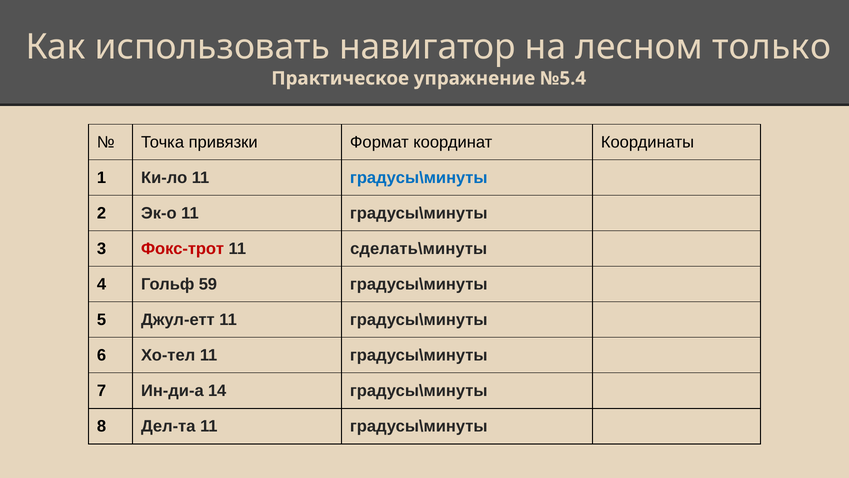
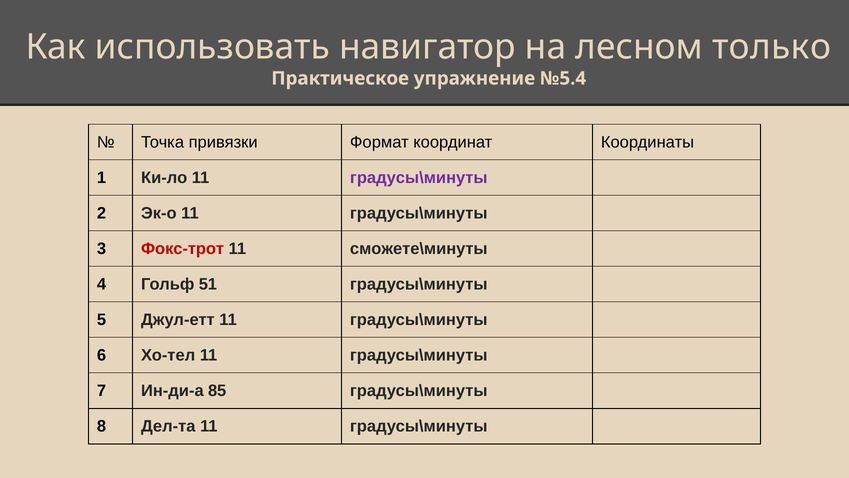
градусы\минуты at (419, 178) colour: blue -> purple
сделать\минуты: сделать\минуты -> сможете\минуты
59: 59 -> 51
14: 14 -> 85
